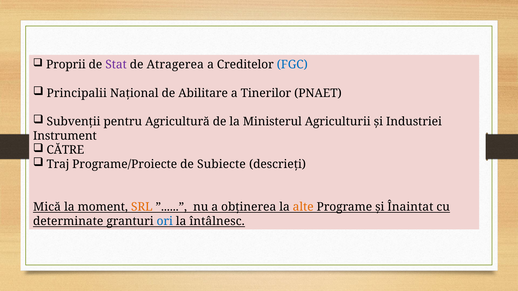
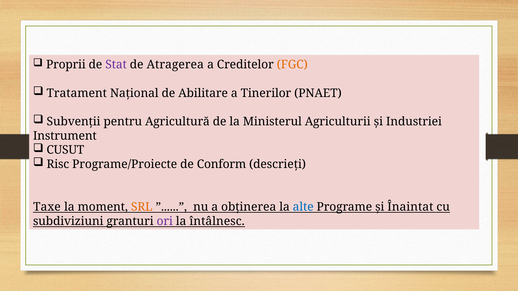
FGC colour: blue -> orange
Principalii: Principalii -> Tratament
CĂTRE: CĂTRE -> CUSUT
Traj: Traj -> Risc
Subiecte: Subiecte -> Conform
Mică: Mică -> Taxe
alte at (303, 207) colour: orange -> blue
determinate: determinate -> subdiviziuni
ori colour: blue -> purple
